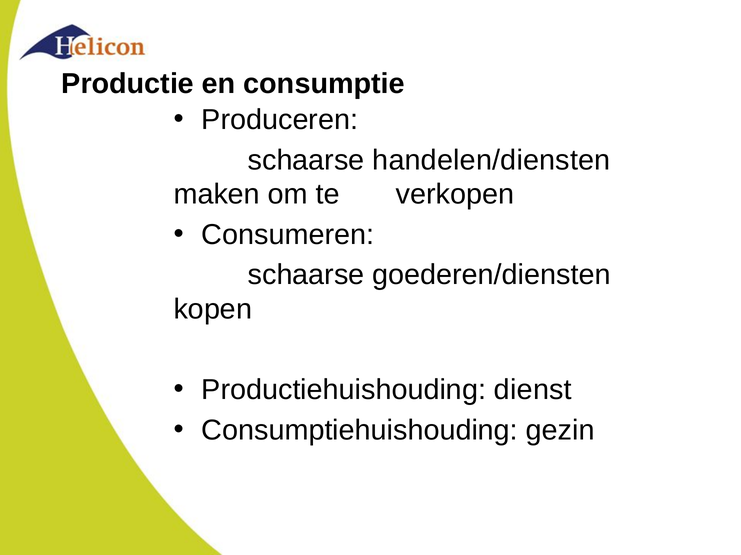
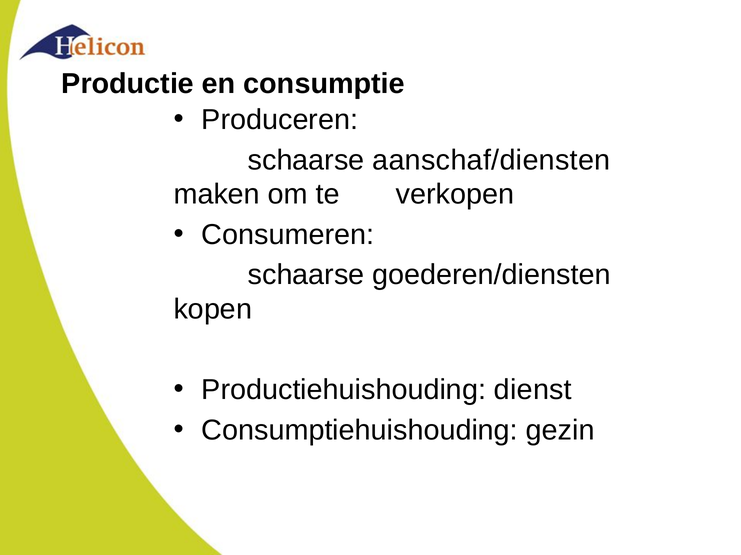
handelen/diensten: handelen/diensten -> aanschaf/diensten
